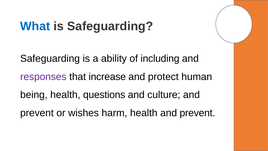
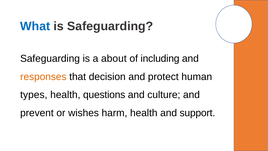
ability: ability -> about
responses colour: purple -> orange
increase: increase -> decision
being: being -> types
prevent at (197, 113): prevent -> support
